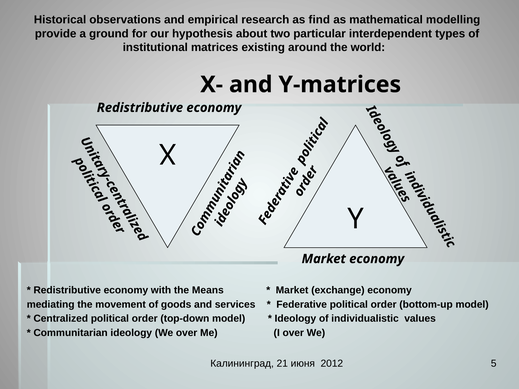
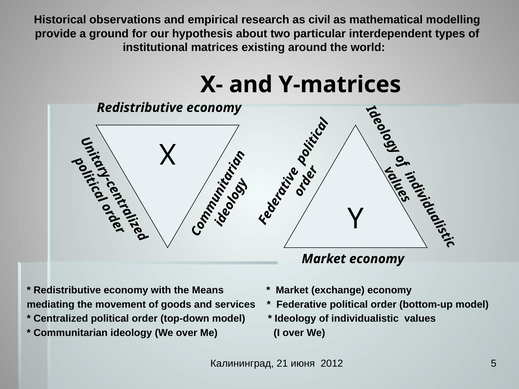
find: find -> civil
